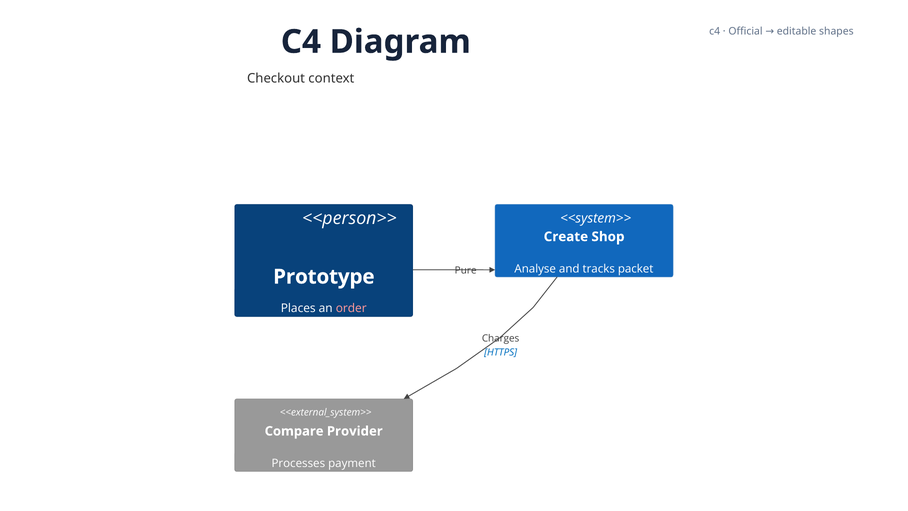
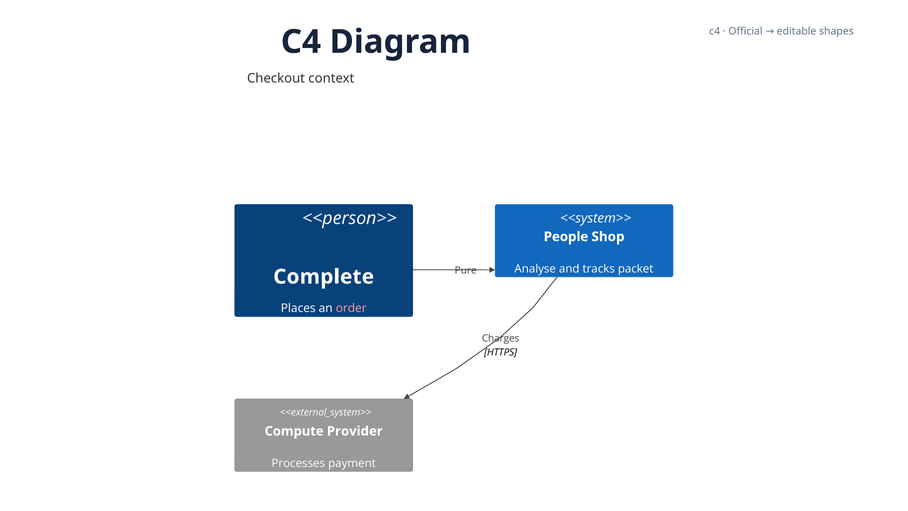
Create: Create -> People
Prototype: Prototype -> Complete
HTTPS colour: blue -> black
Compare: Compare -> Compute
